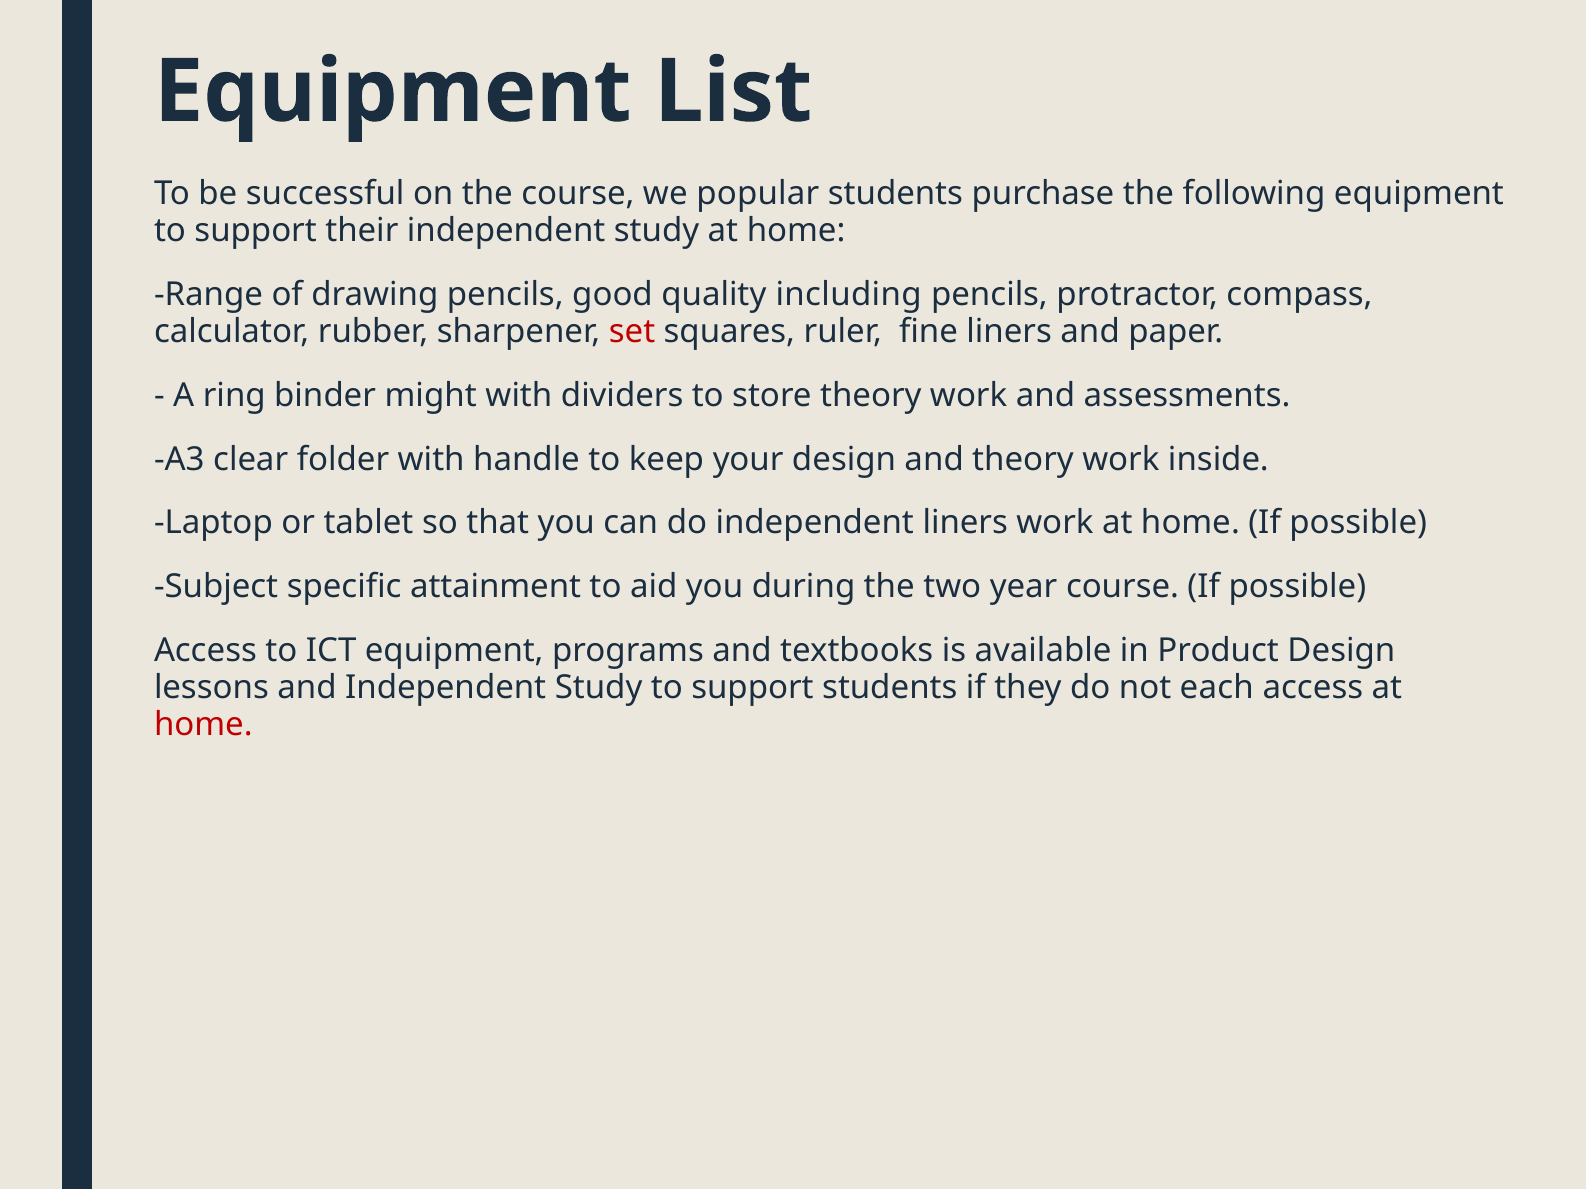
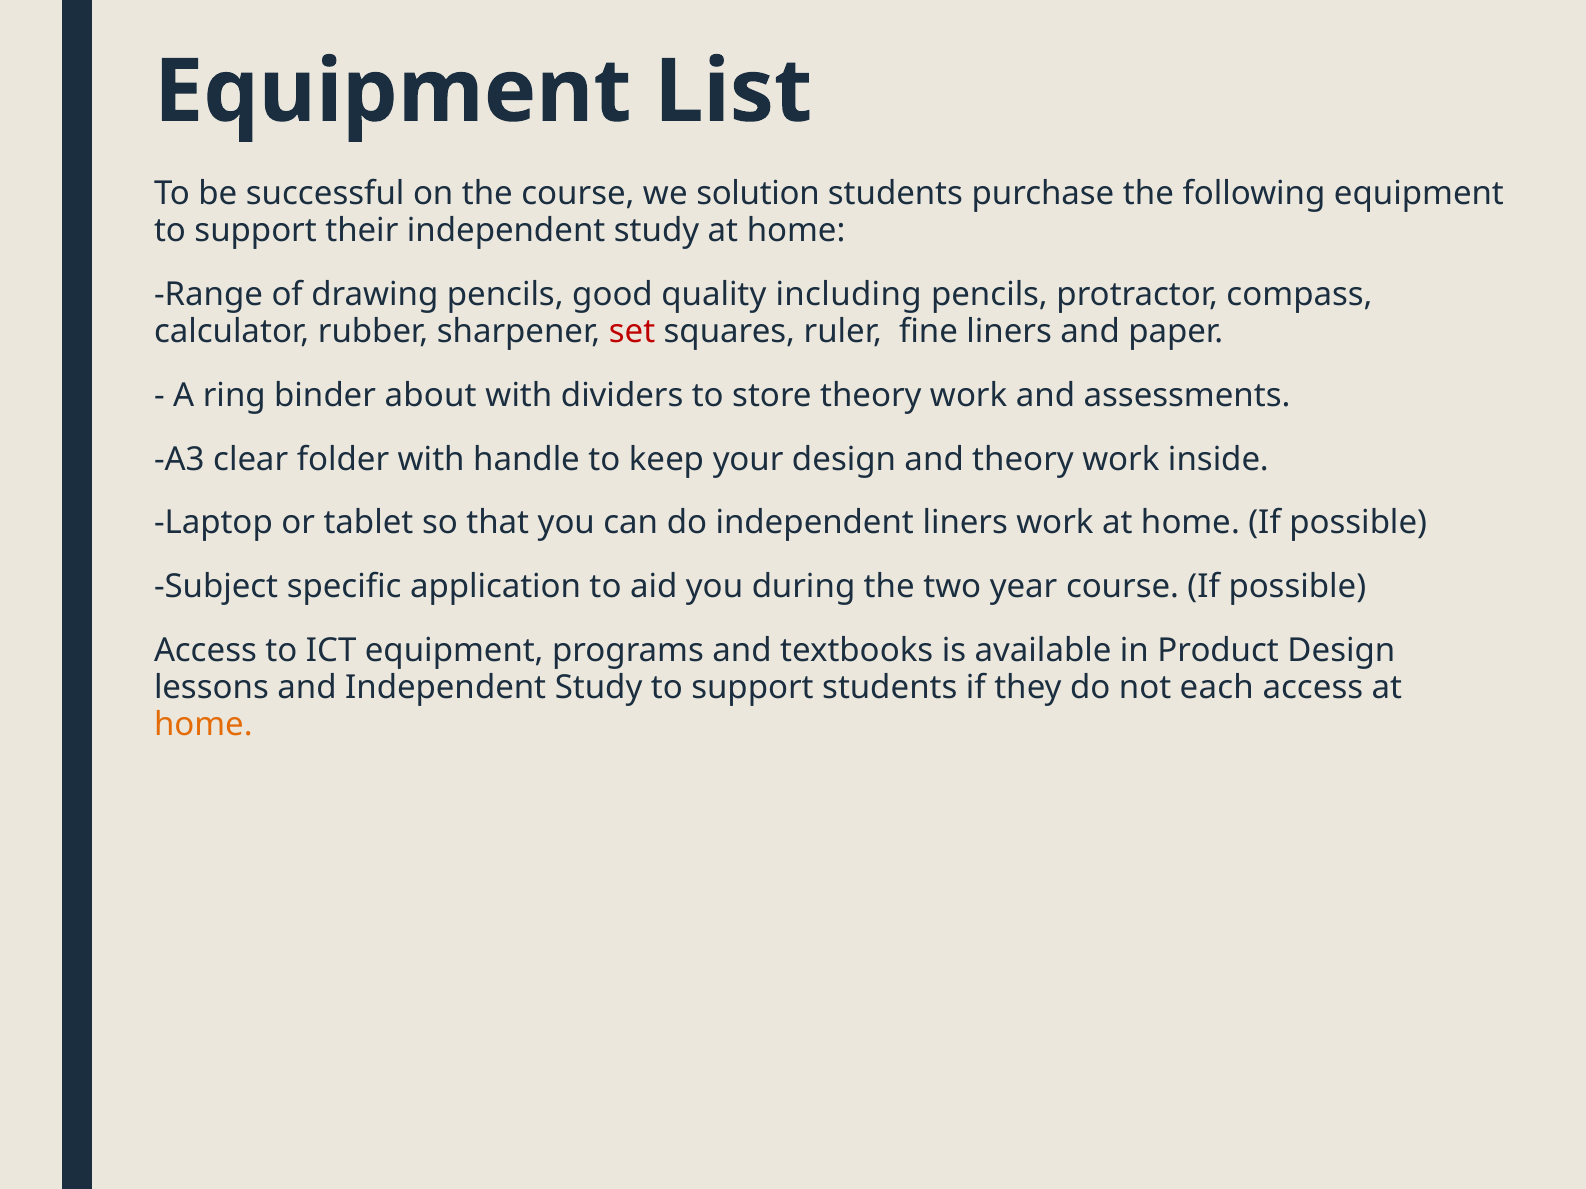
popular: popular -> solution
might: might -> about
attainment: attainment -> application
home at (203, 725) colour: red -> orange
